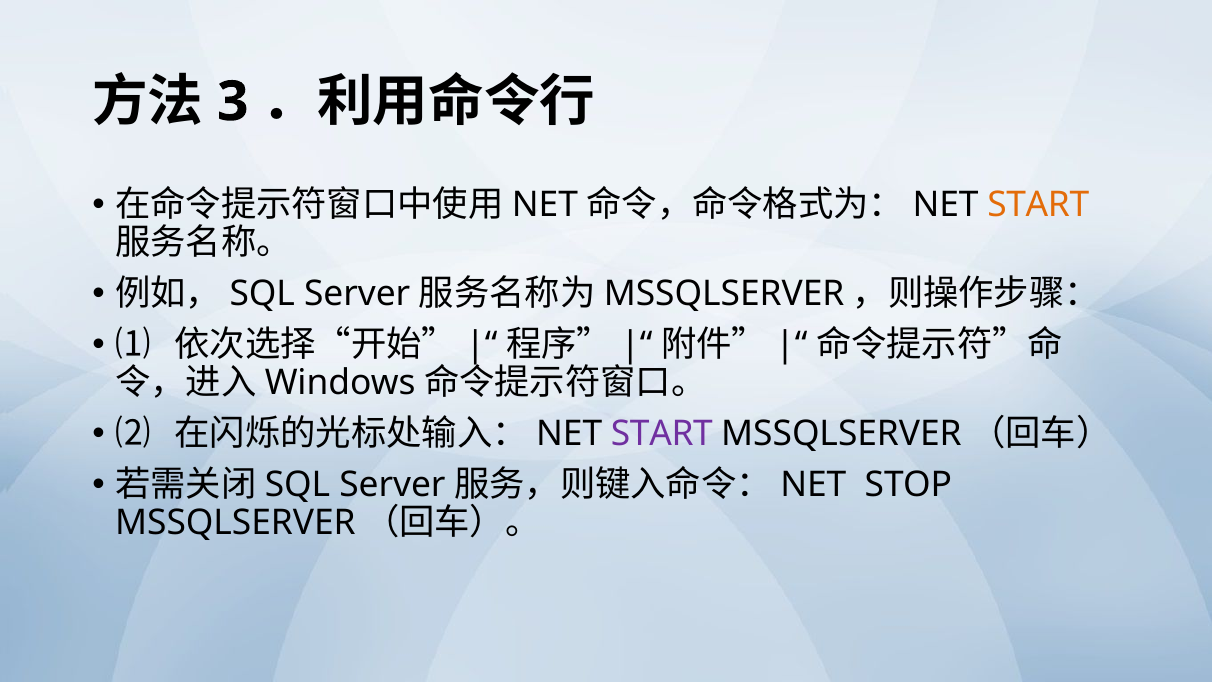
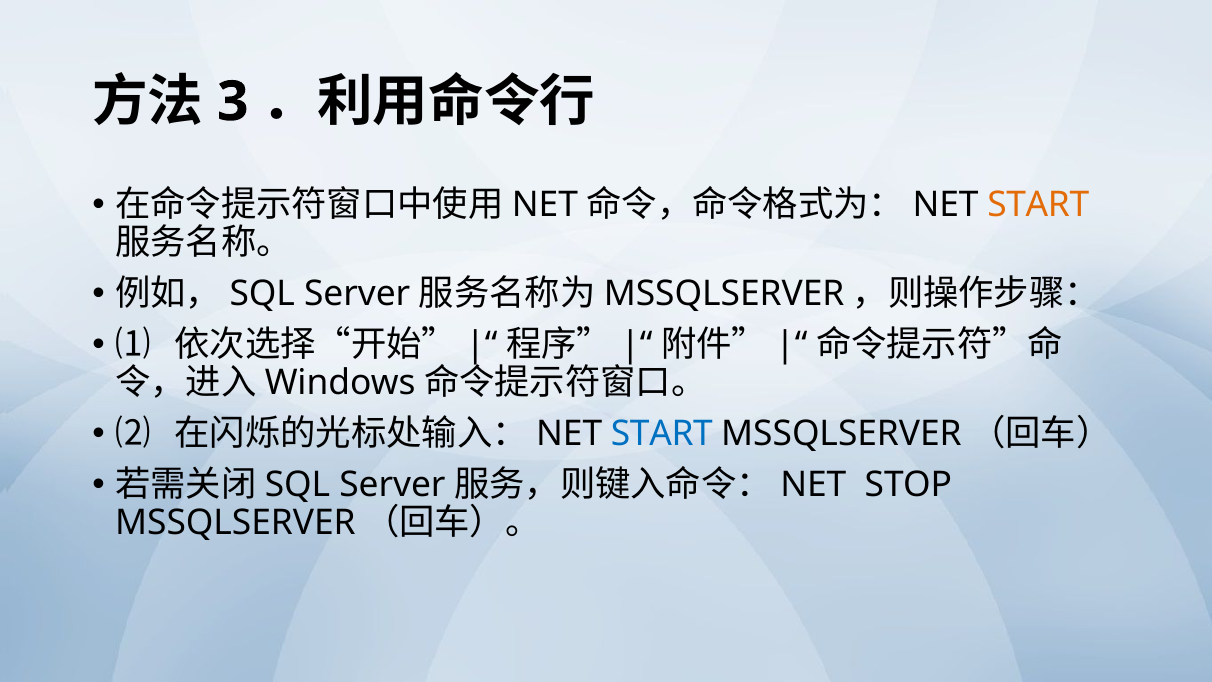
START at (662, 434) colour: purple -> blue
